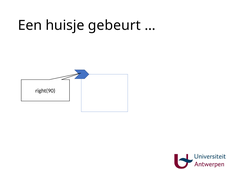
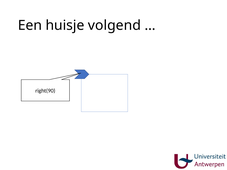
gebeurt: gebeurt -> volgend
